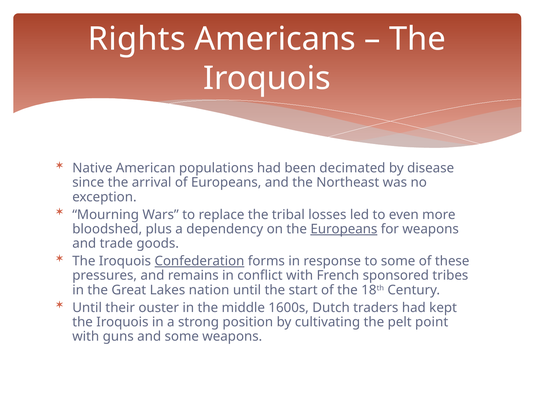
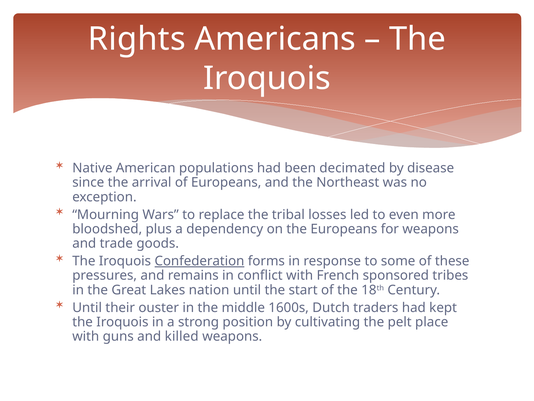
Europeans at (344, 229) underline: present -> none
point: point -> place
and some: some -> killed
